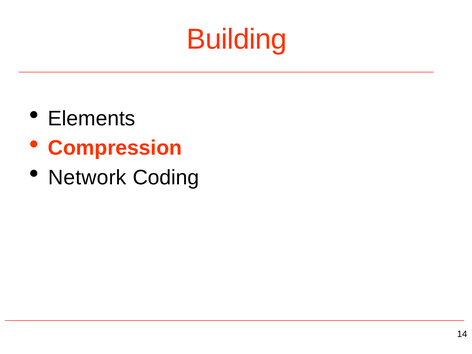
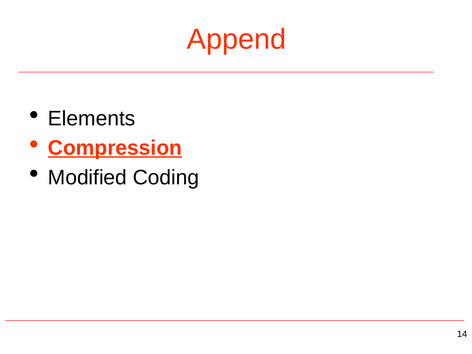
Building: Building -> Append
Compression underline: none -> present
Network: Network -> Modified
